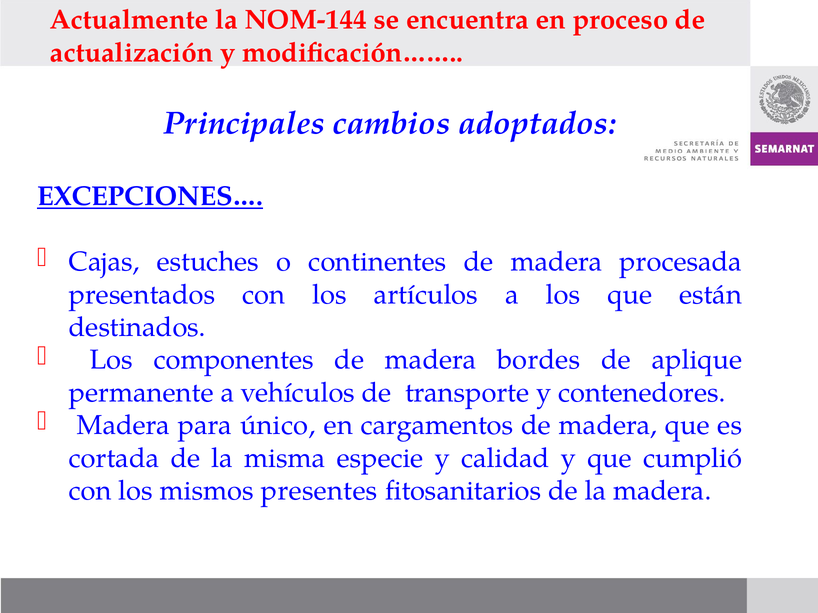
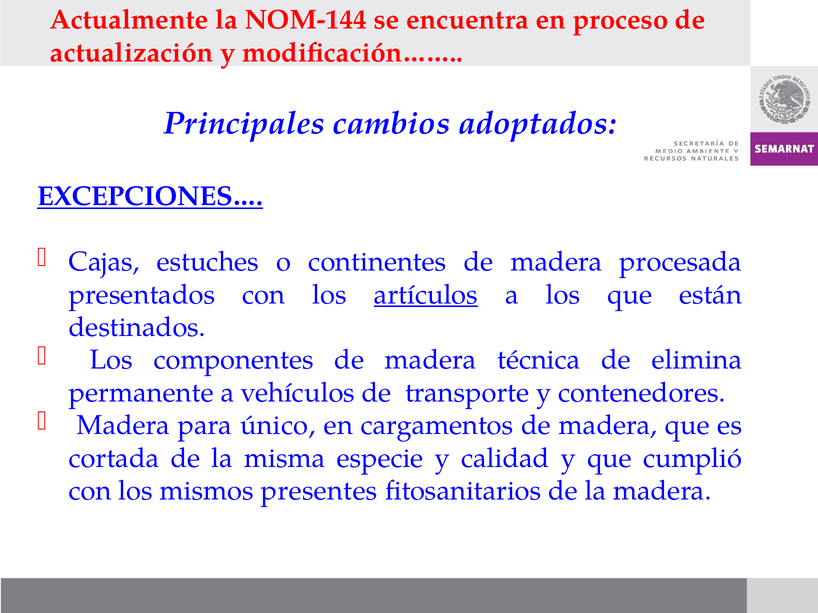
artículos underline: none -> present
bordes: bordes -> técnica
aplique: aplique -> elimina
